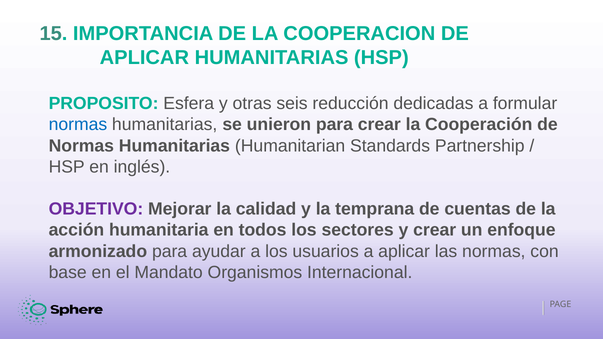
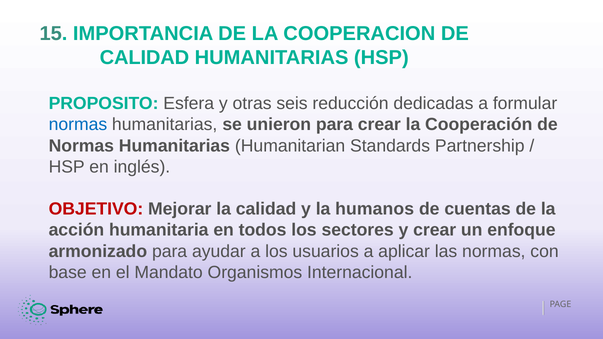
APLICAR at (144, 58): APLICAR -> CALIDAD
OBJETIVO colour: purple -> red
temprana: temprana -> humanos
